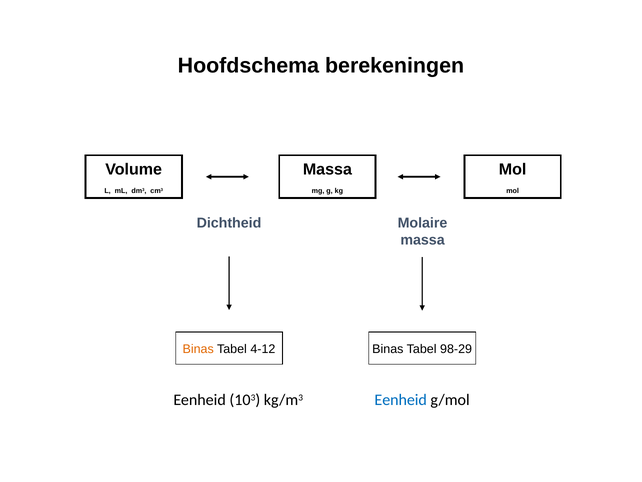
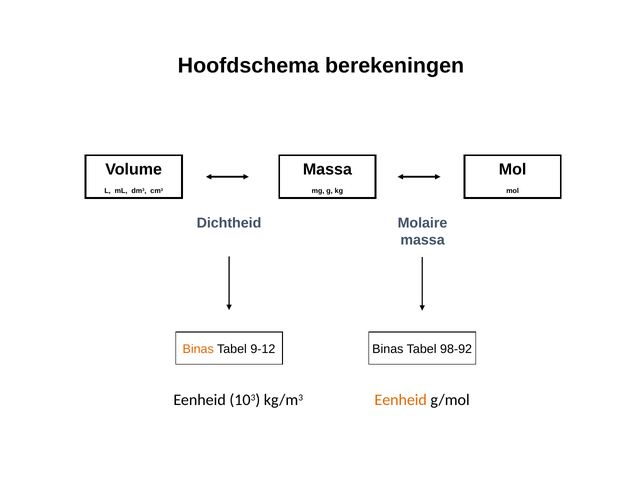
4-12: 4-12 -> 9-12
98-29: 98-29 -> 98-92
Eenheid at (401, 400) colour: blue -> orange
